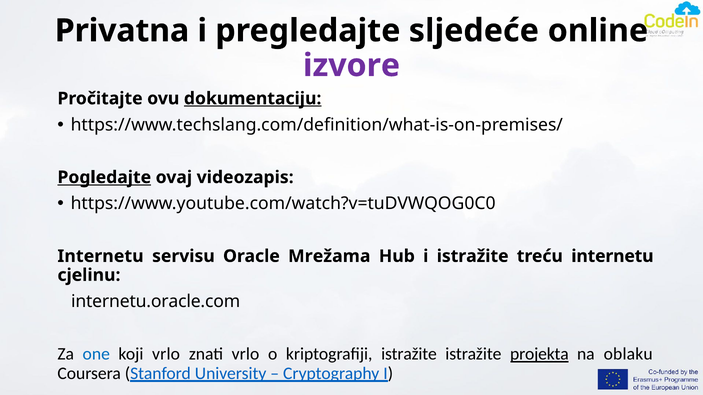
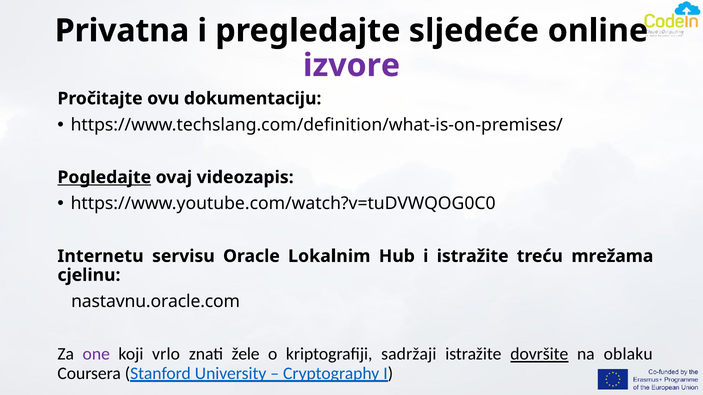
dokumentaciju underline: present -> none
Mrežama: Mrežama -> Lokalnim
treću internetu: internetu -> mrežama
internetu.oracle.com: internetu.oracle.com -> nastavnu.oracle.com
one colour: blue -> purple
znati vrlo: vrlo -> žele
kriptografiji istražite: istražite -> sadržaji
projekta: projekta -> dovršite
